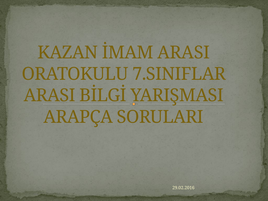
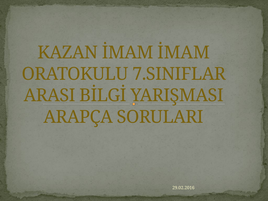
İMAM ARASI: ARASI -> İMAM
